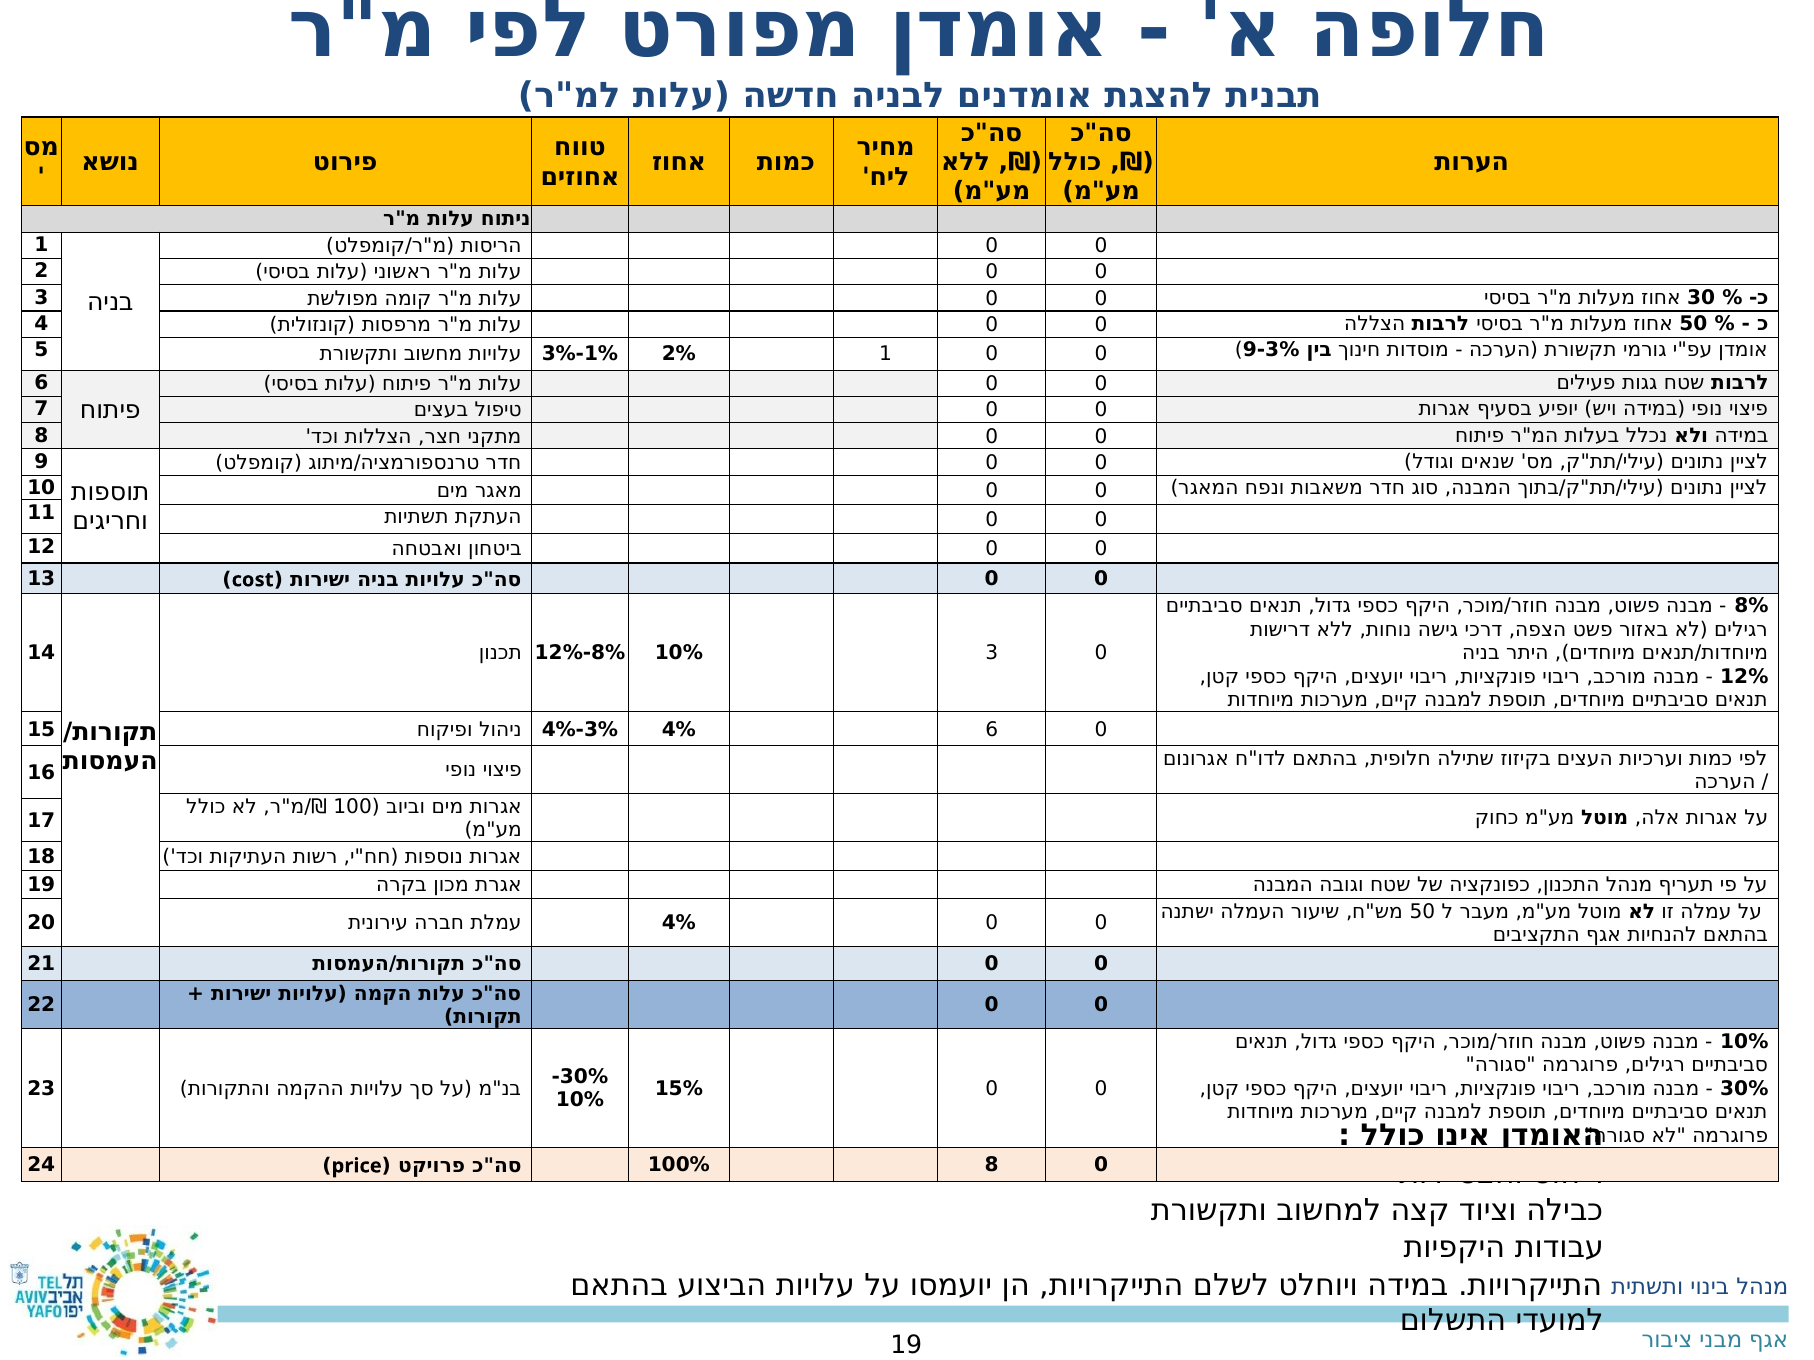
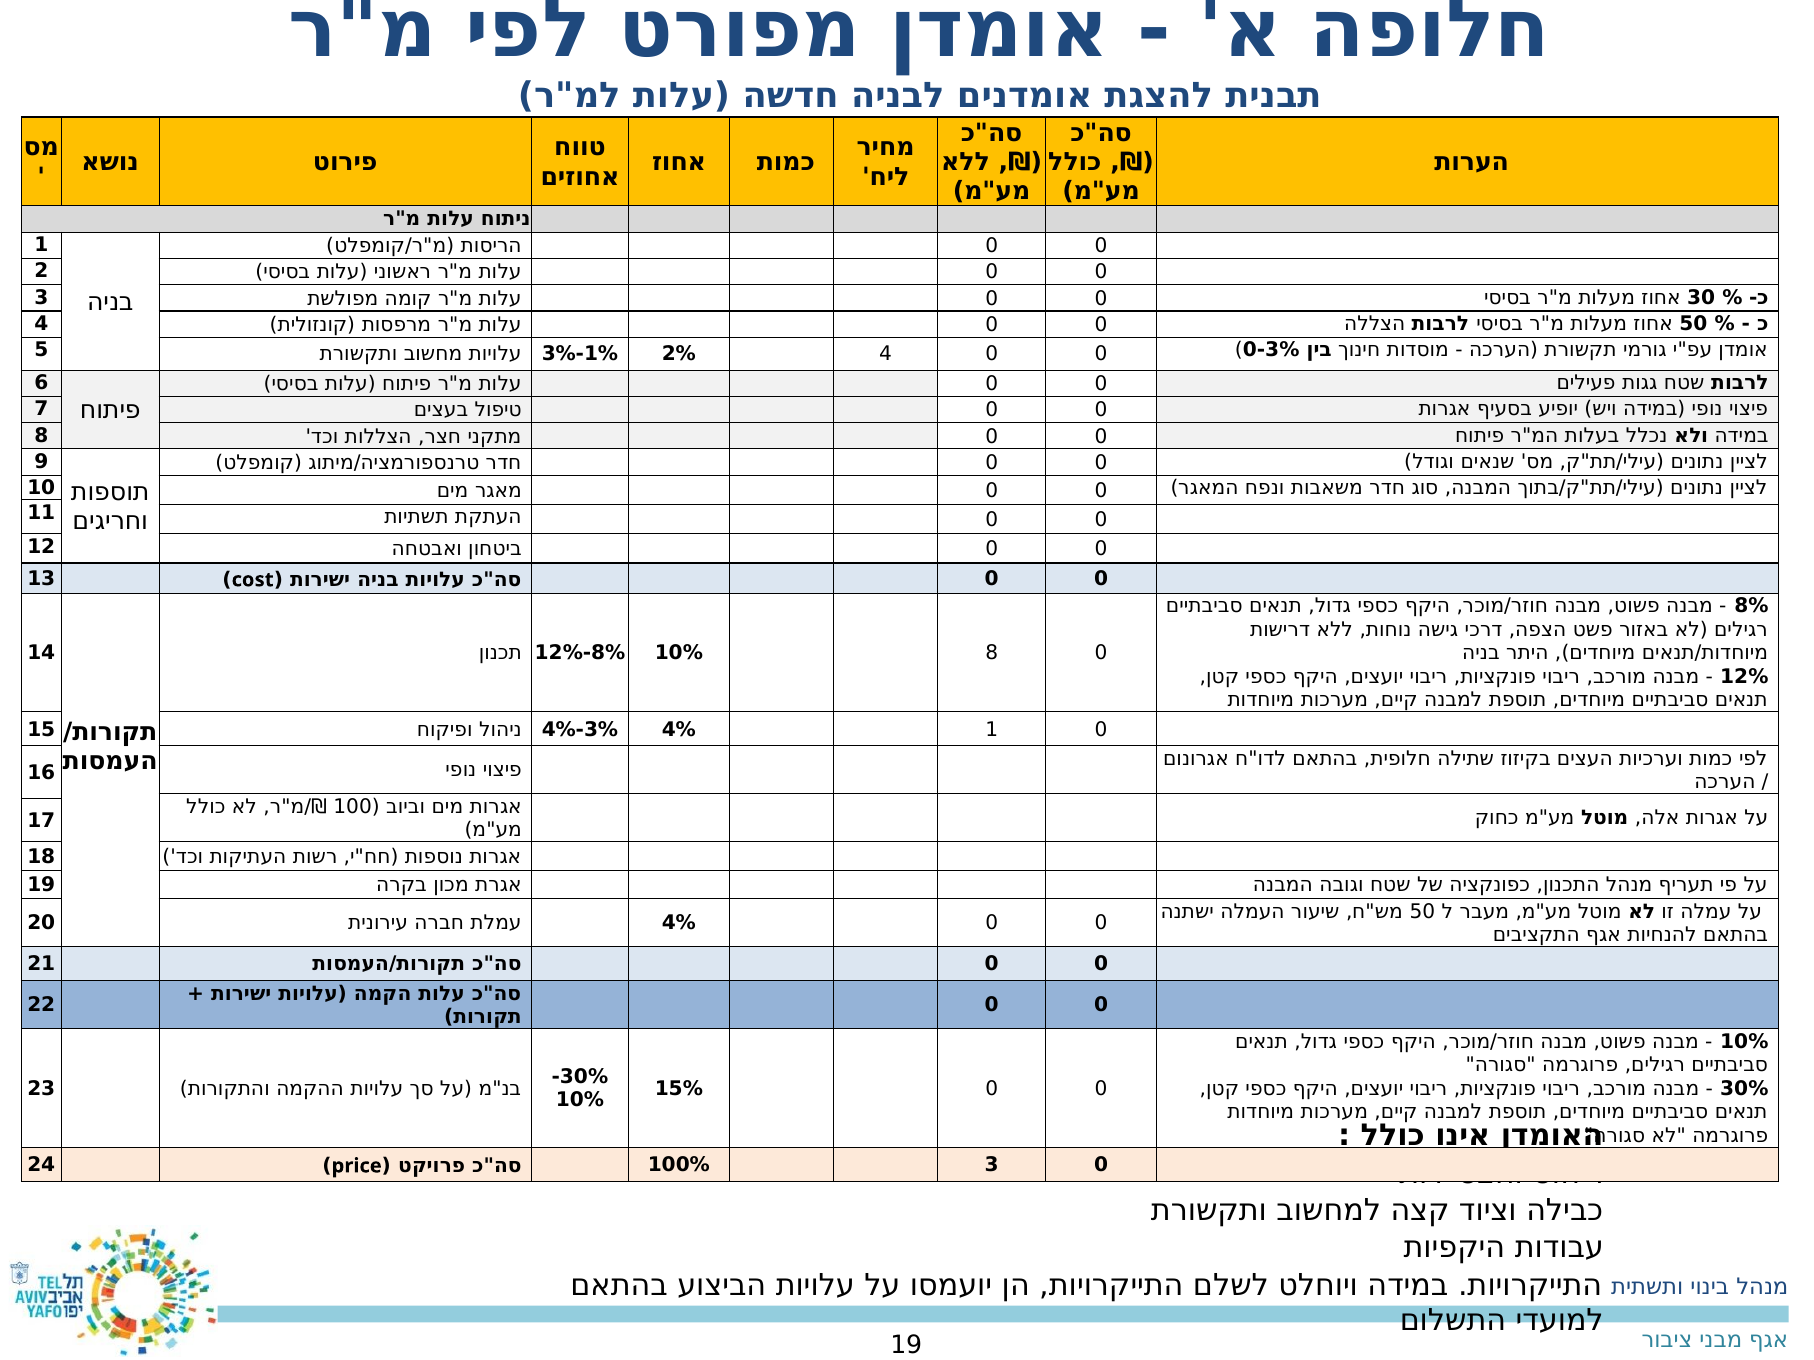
9-3%: 9-3% -> 0-3%
2% 1: 1 -> 4
10% 3: 3 -> 8
4% 6: 6 -> 1
100% 8: 8 -> 3
